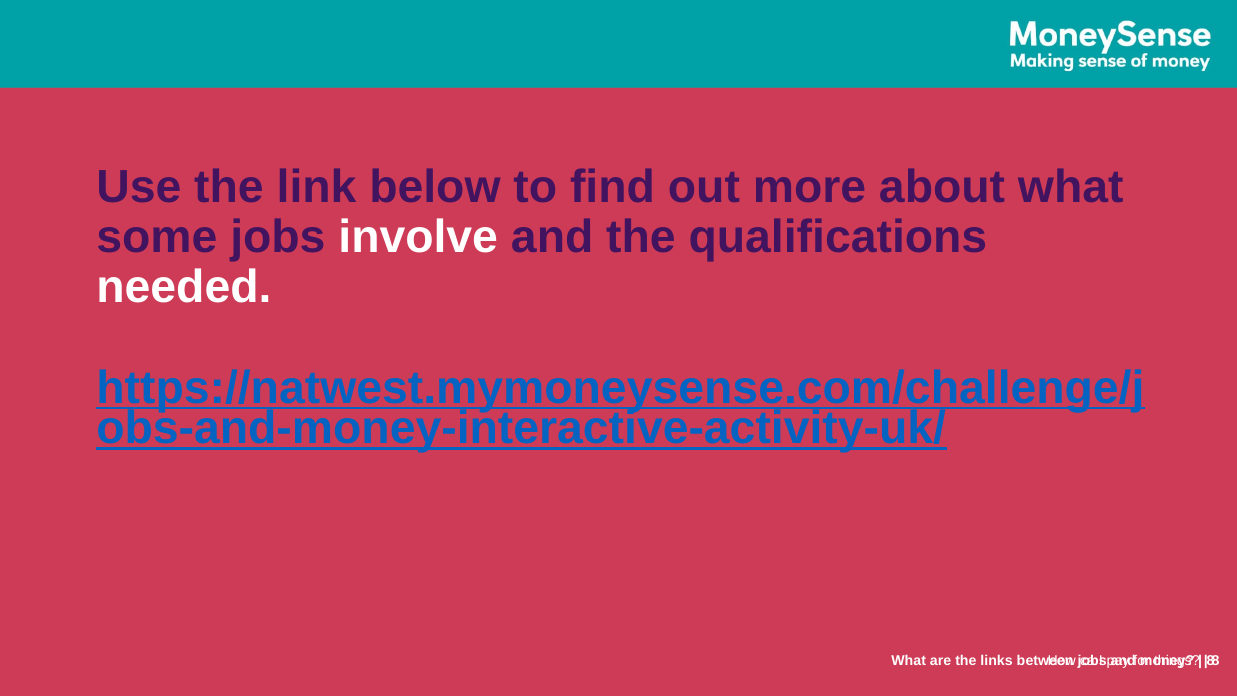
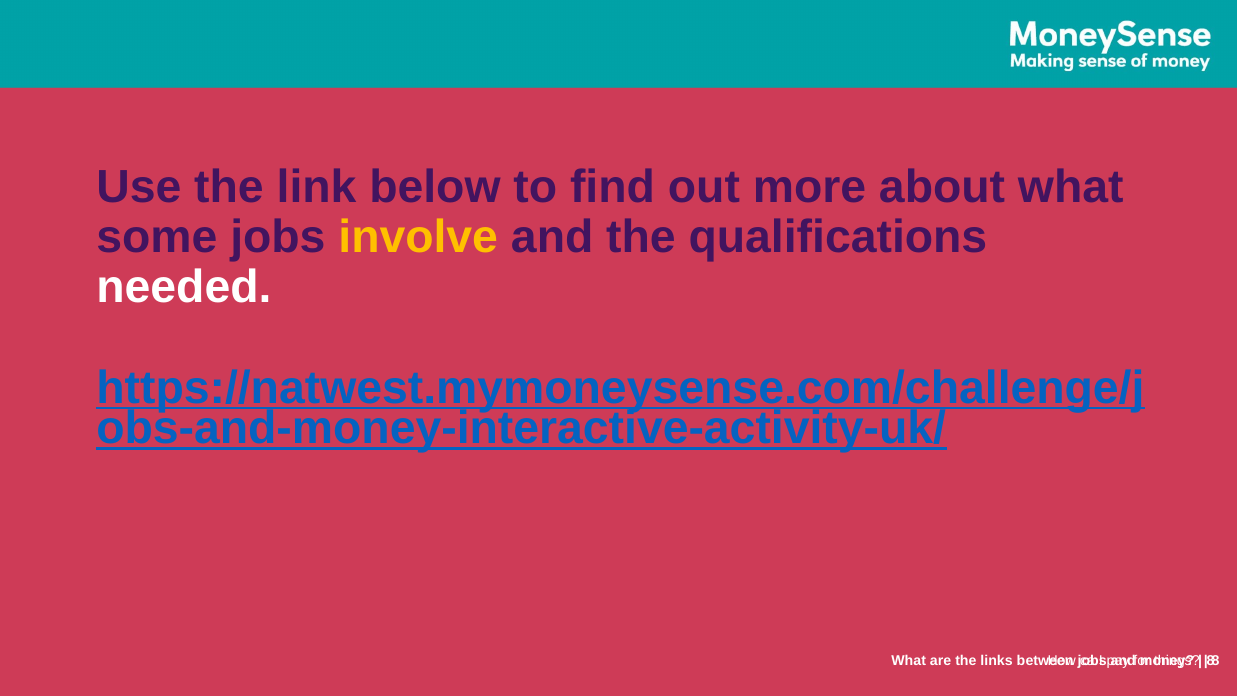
involve colour: white -> yellow
